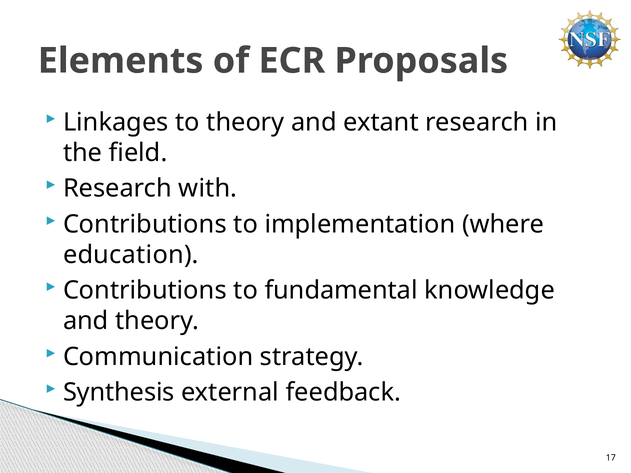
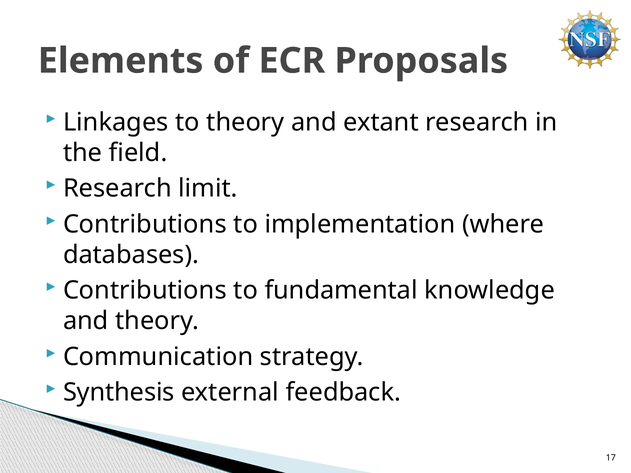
with: with -> limit
education: education -> databases
